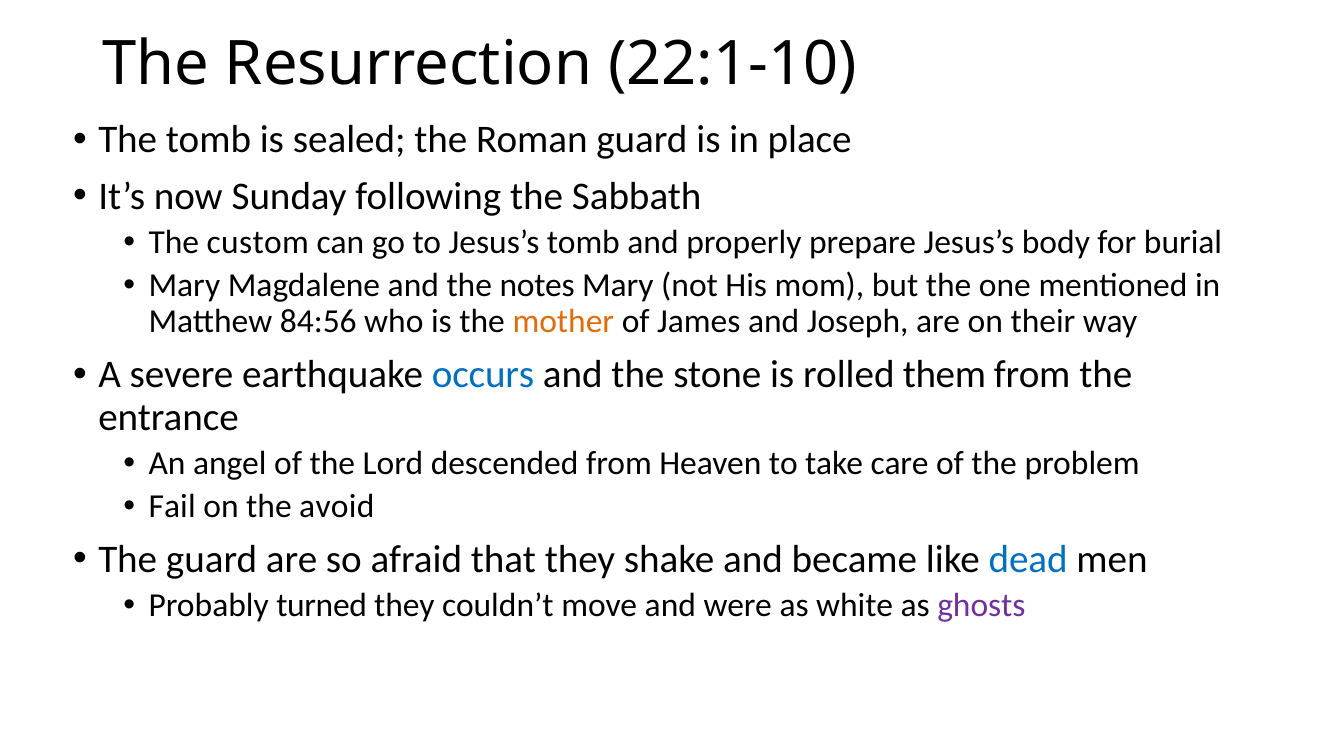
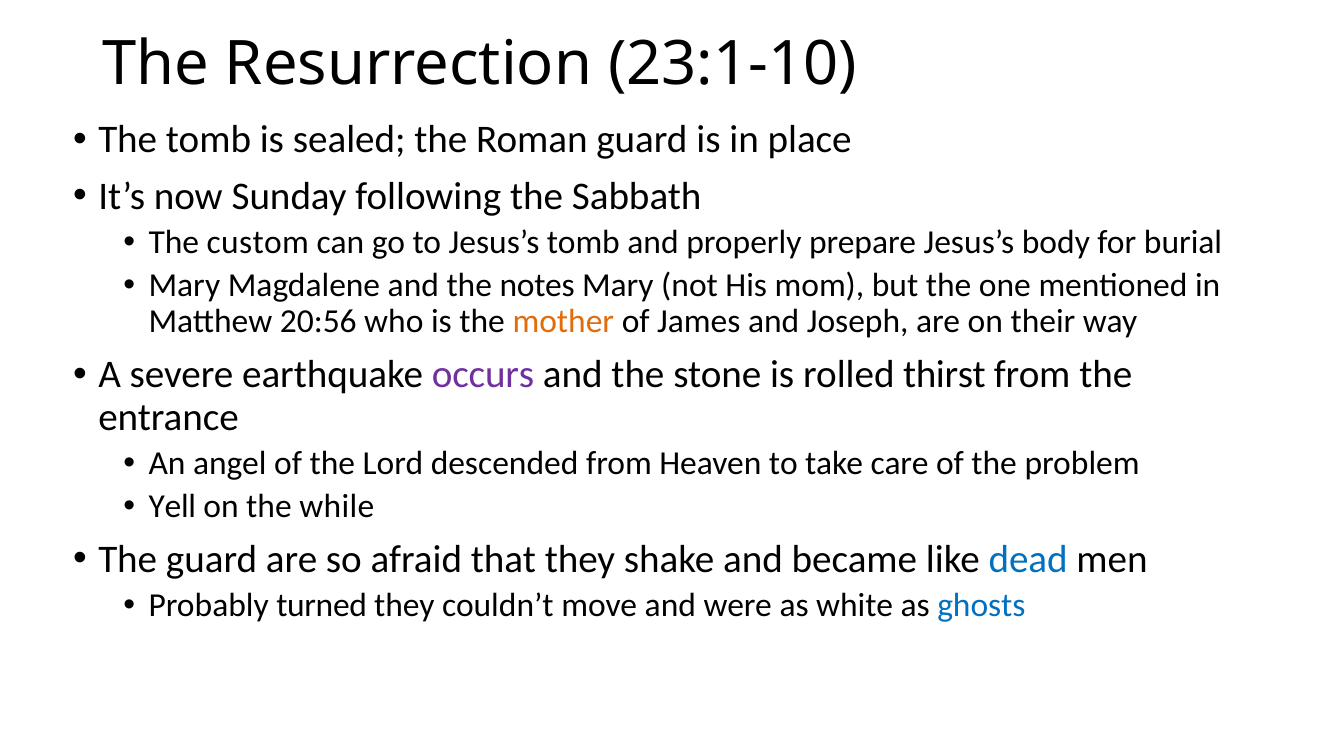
22:1-10: 22:1-10 -> 23:1-10
84:56: 84:56 -> 20:56
occurs colour: blue -> purple
them: them -> thirst
Fail: Fail -> Yell
avoid: avoid -> while
ghosts colour: purple -> blue
